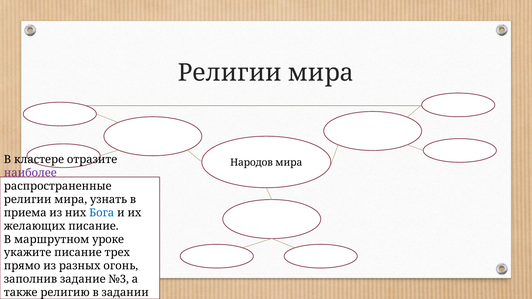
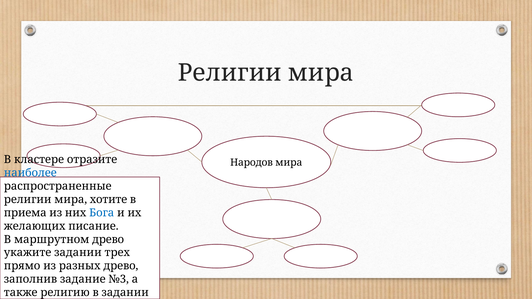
наиболее colour: purple -> blue
узнать: узнать -> хотите
маршрутном уроке: уроке -> древо
укажите писание: писание -> задании
разных огонь: огонь -> древо
